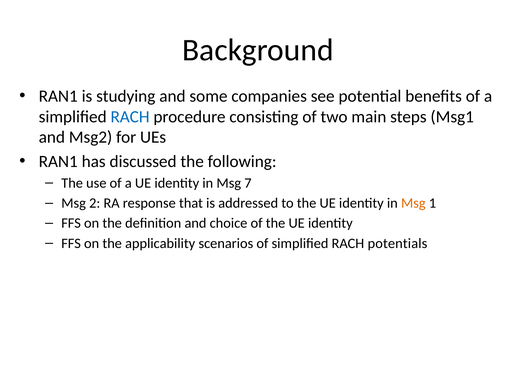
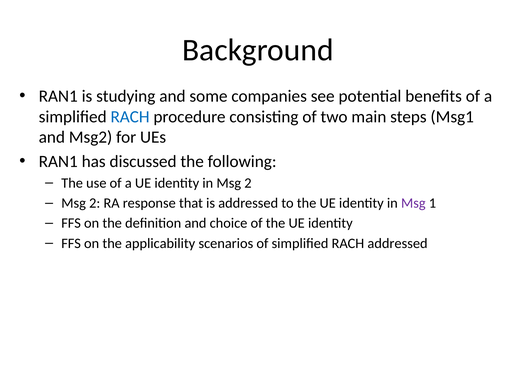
in Msg 7: 7 -> 2
Msg at (413, 203) colour: orange -> purple
RACH potentials: potentials -> addressed
